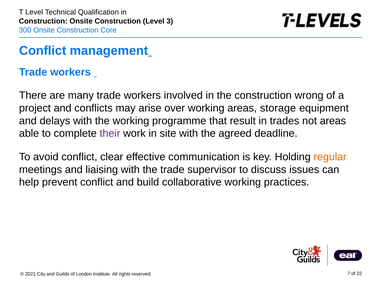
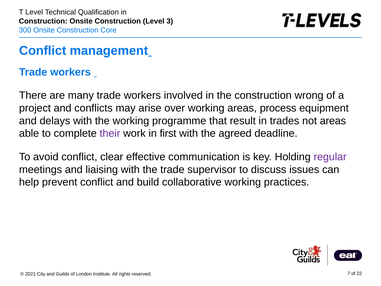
storage: storage -> process
site: site -> first
regular colour: orange -> purple
